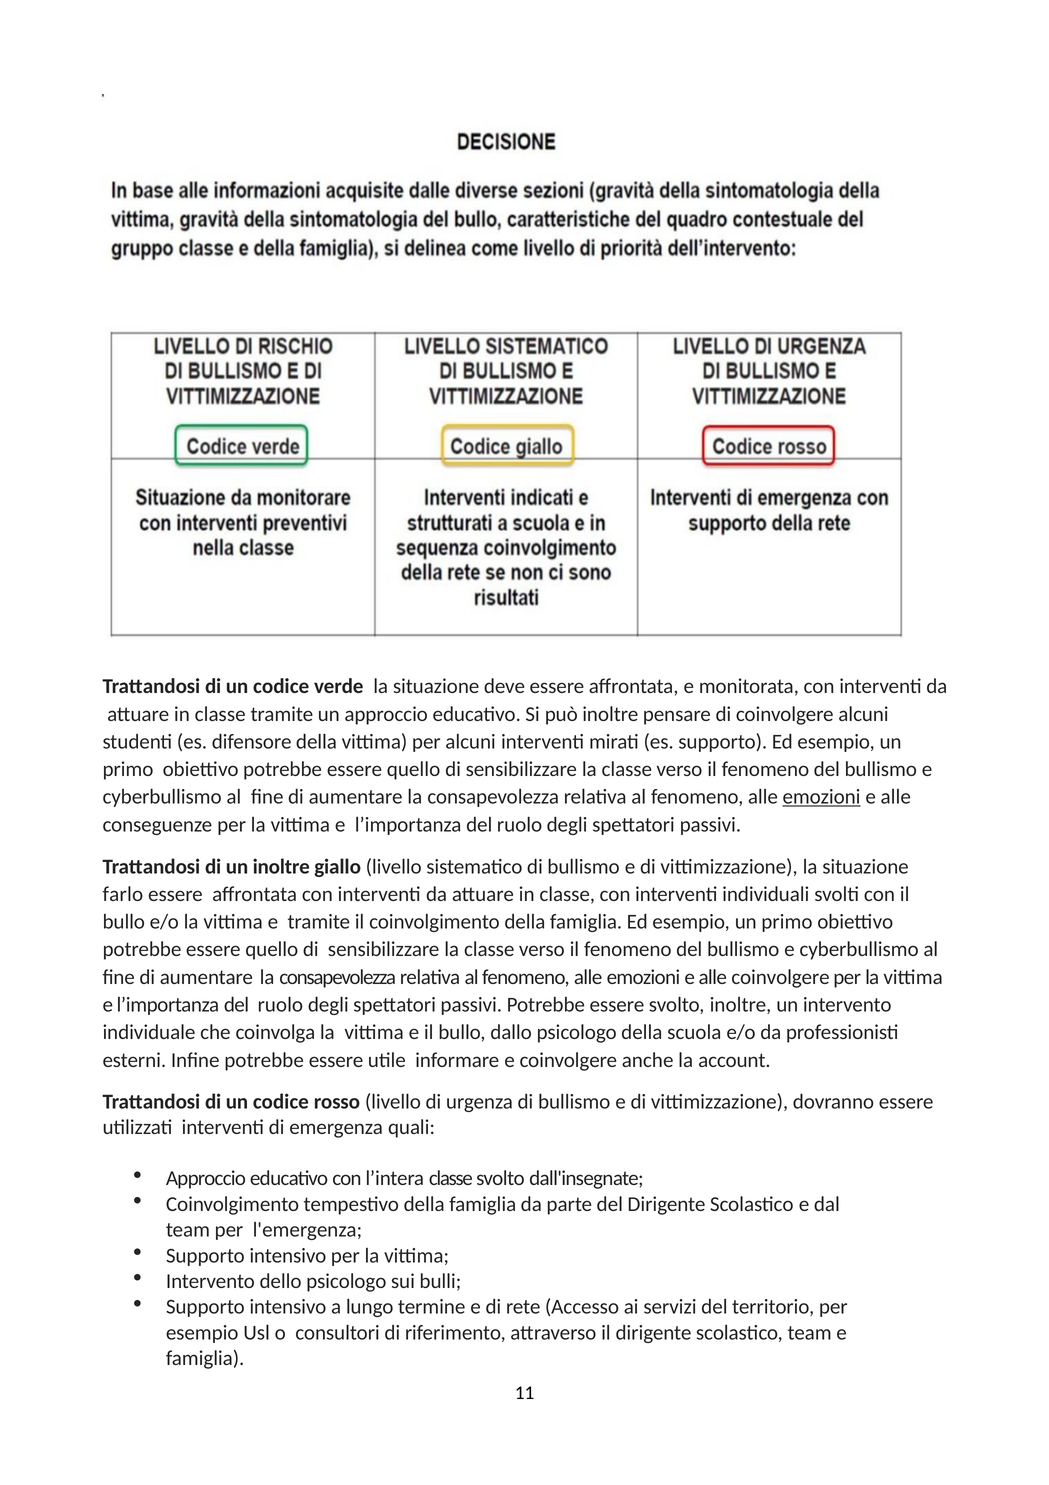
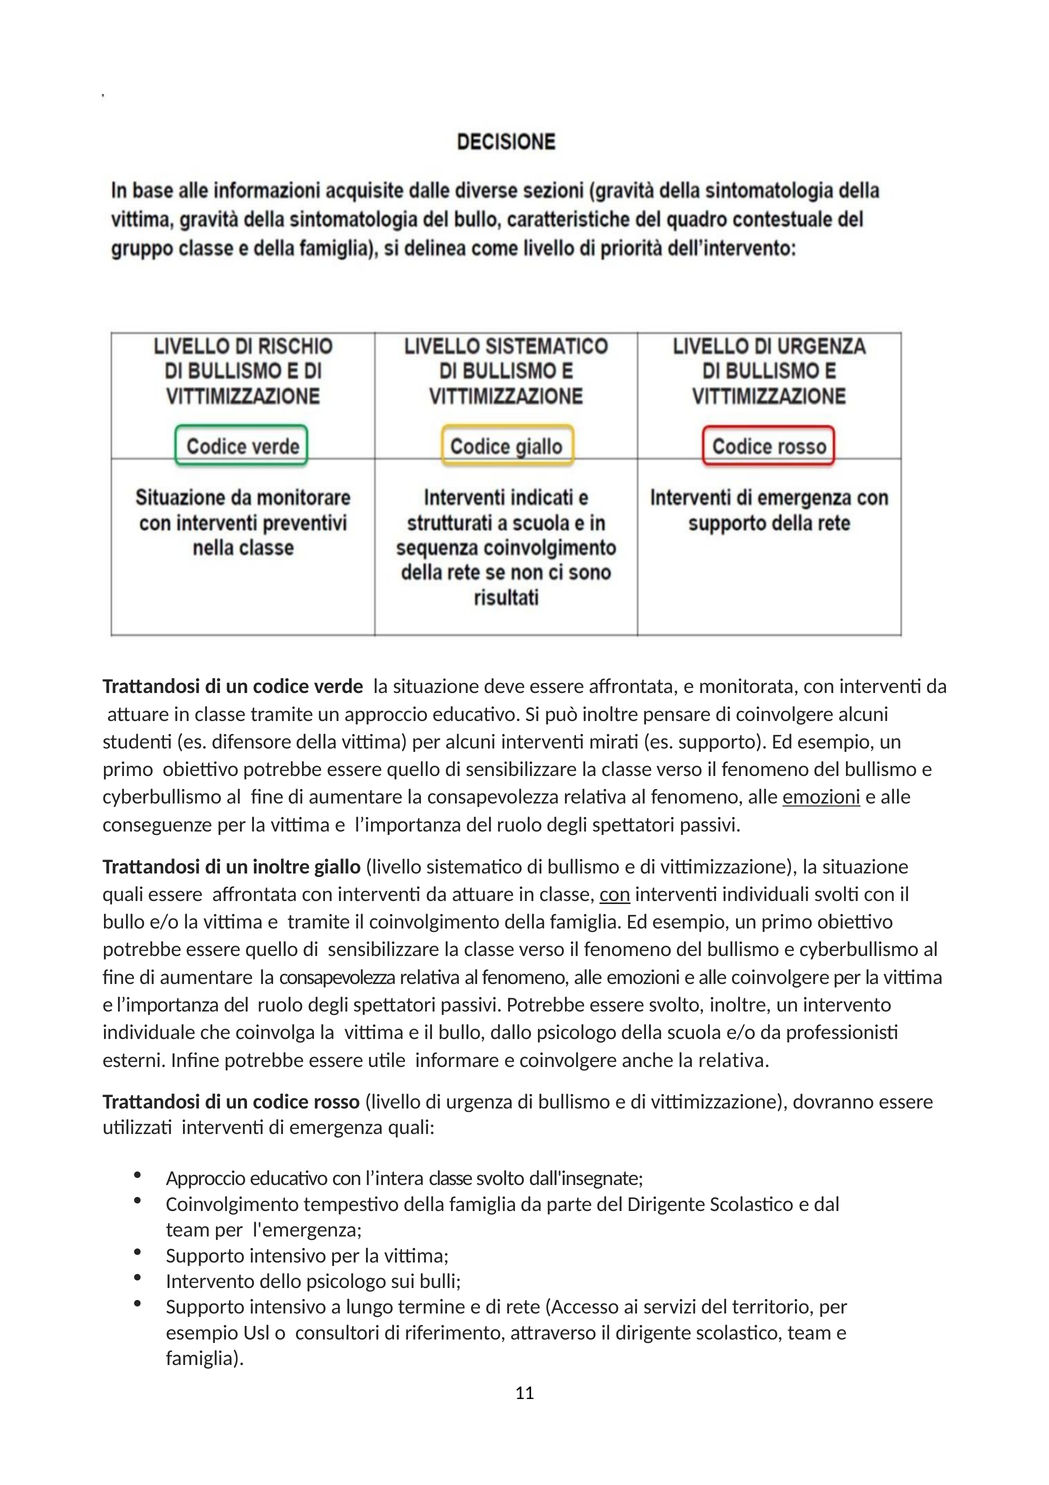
farlo at (123, 894): farlo -> quali
con at (615, 894) underline: none -> present
la account: account -> relativa
